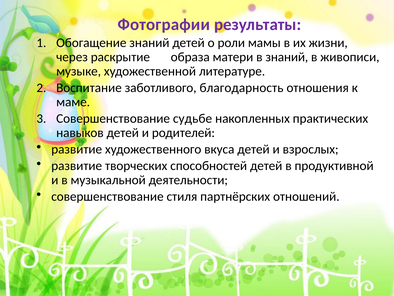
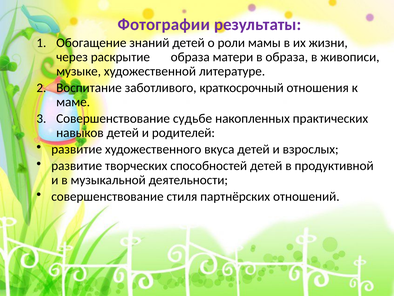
в знаний: знаний -> образа
благодарность: благодарность -> краткосрочный
